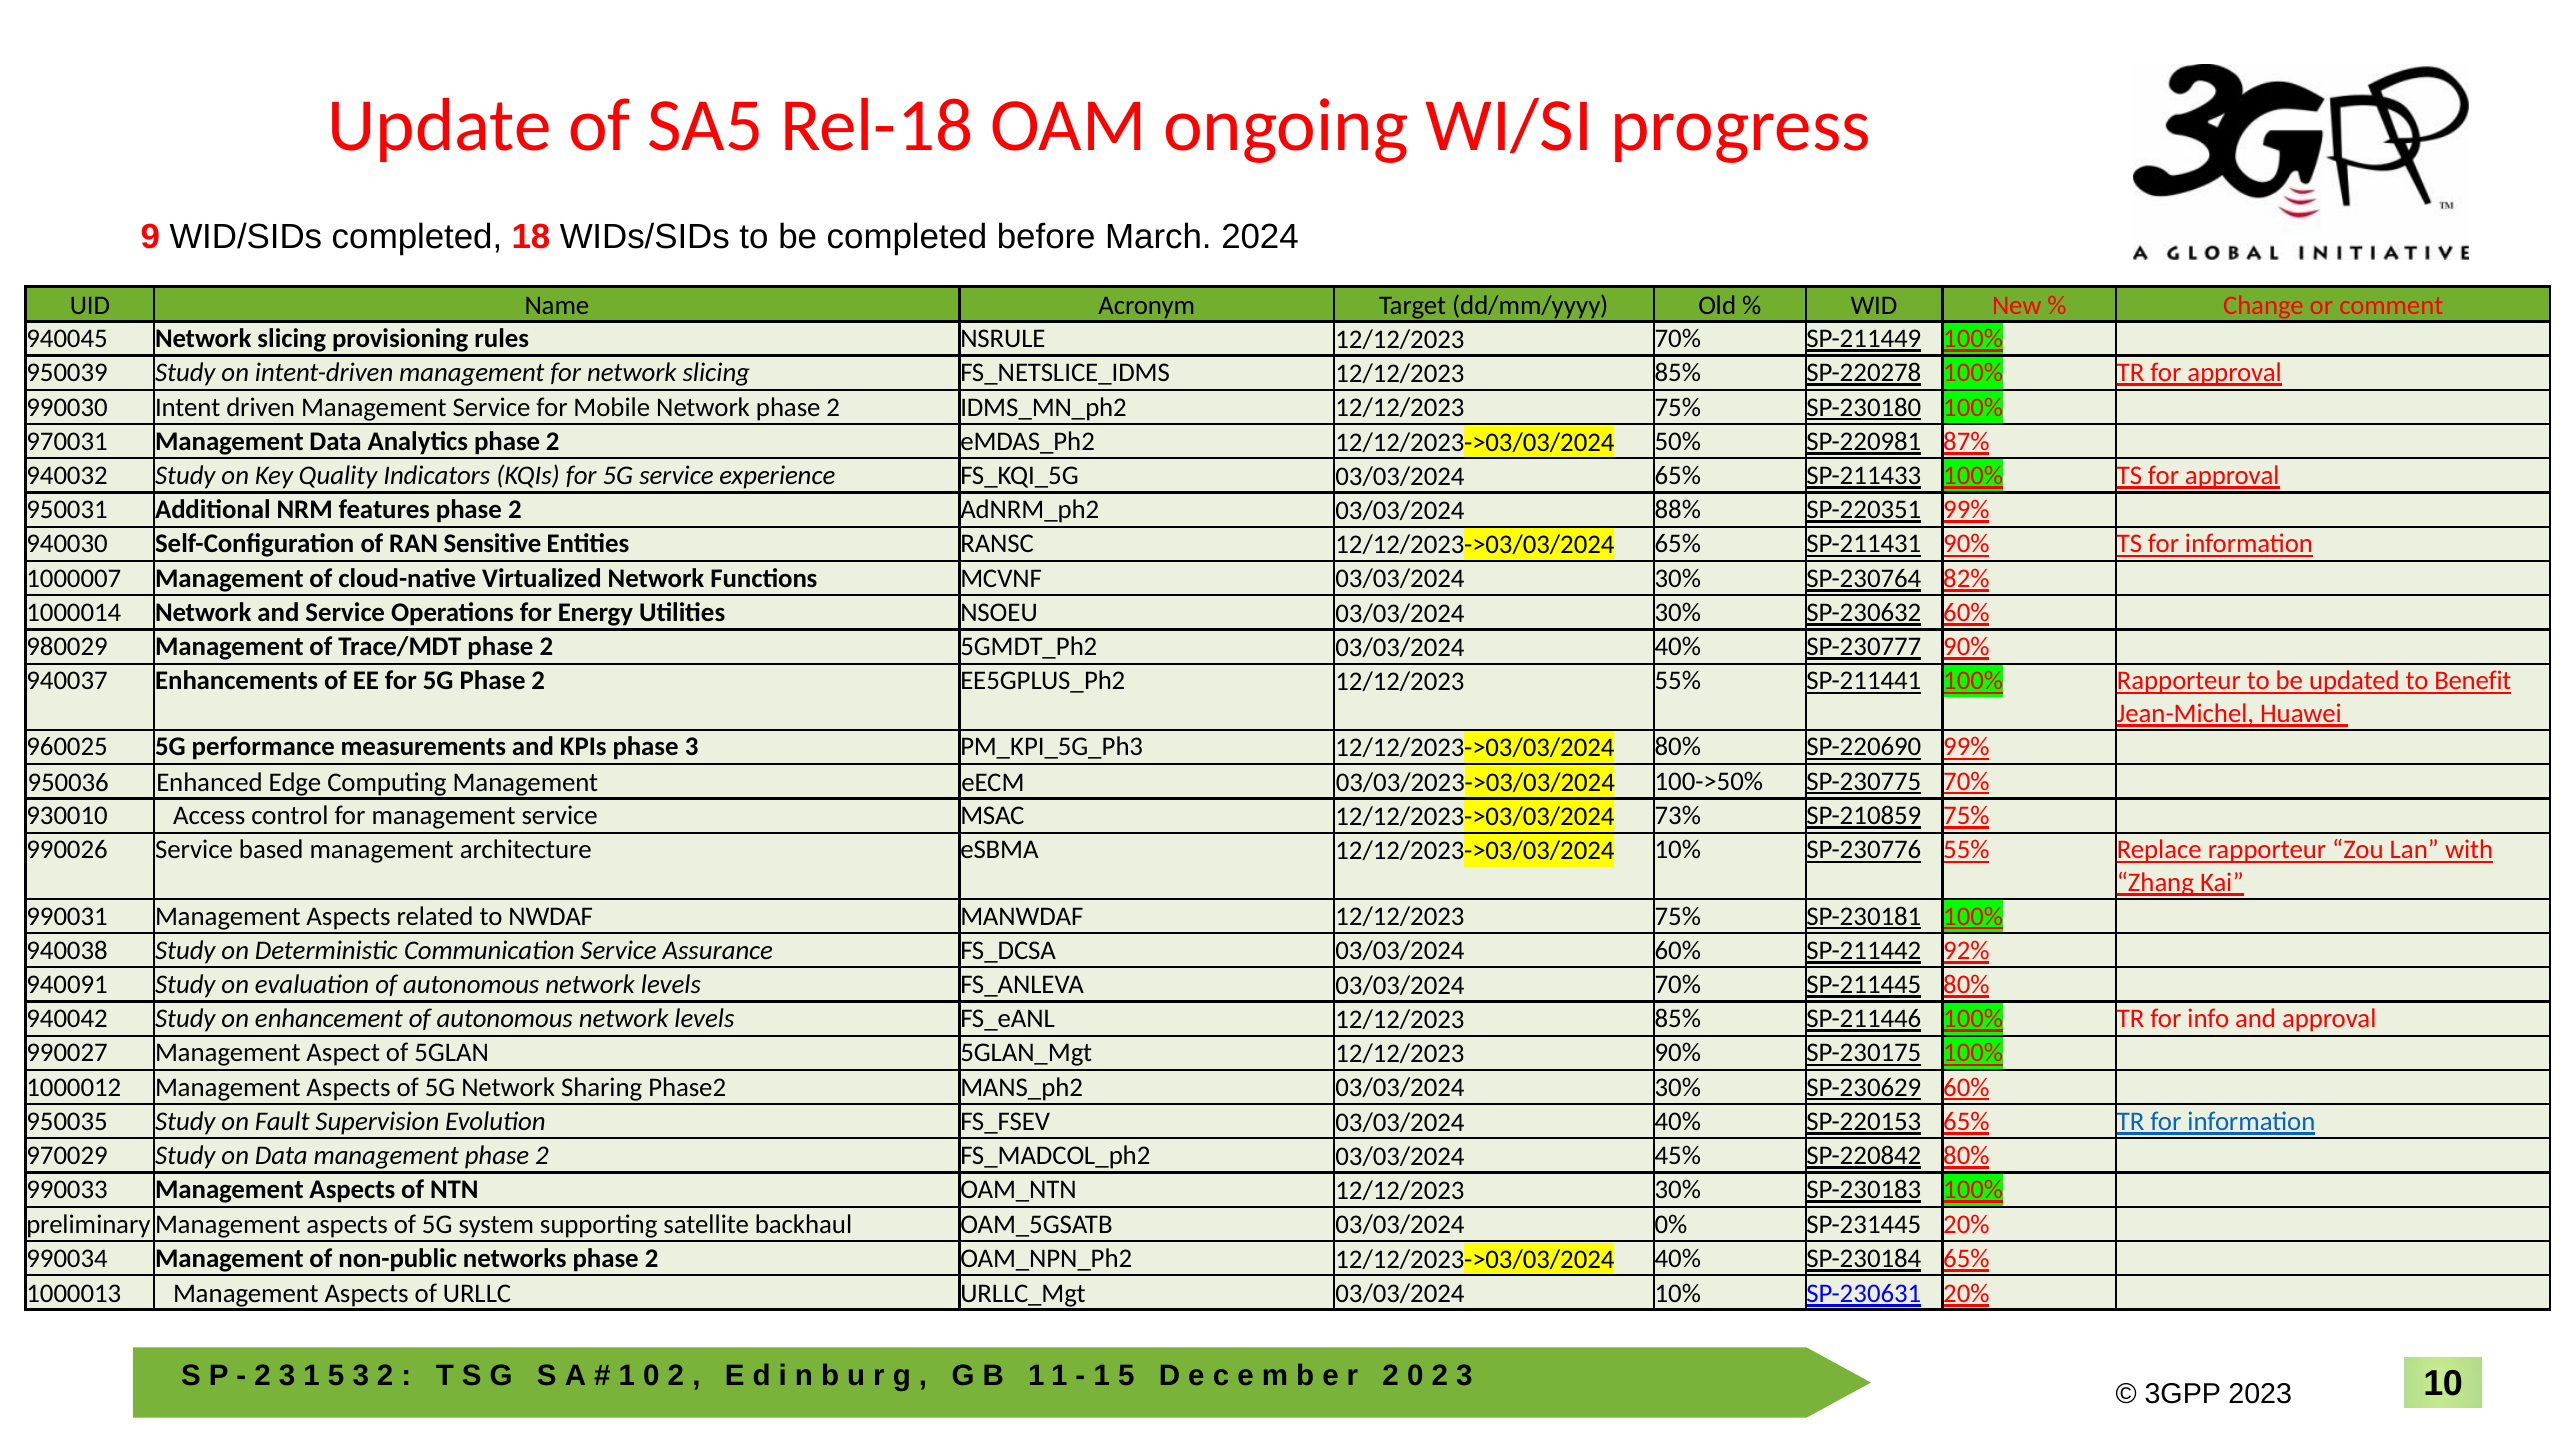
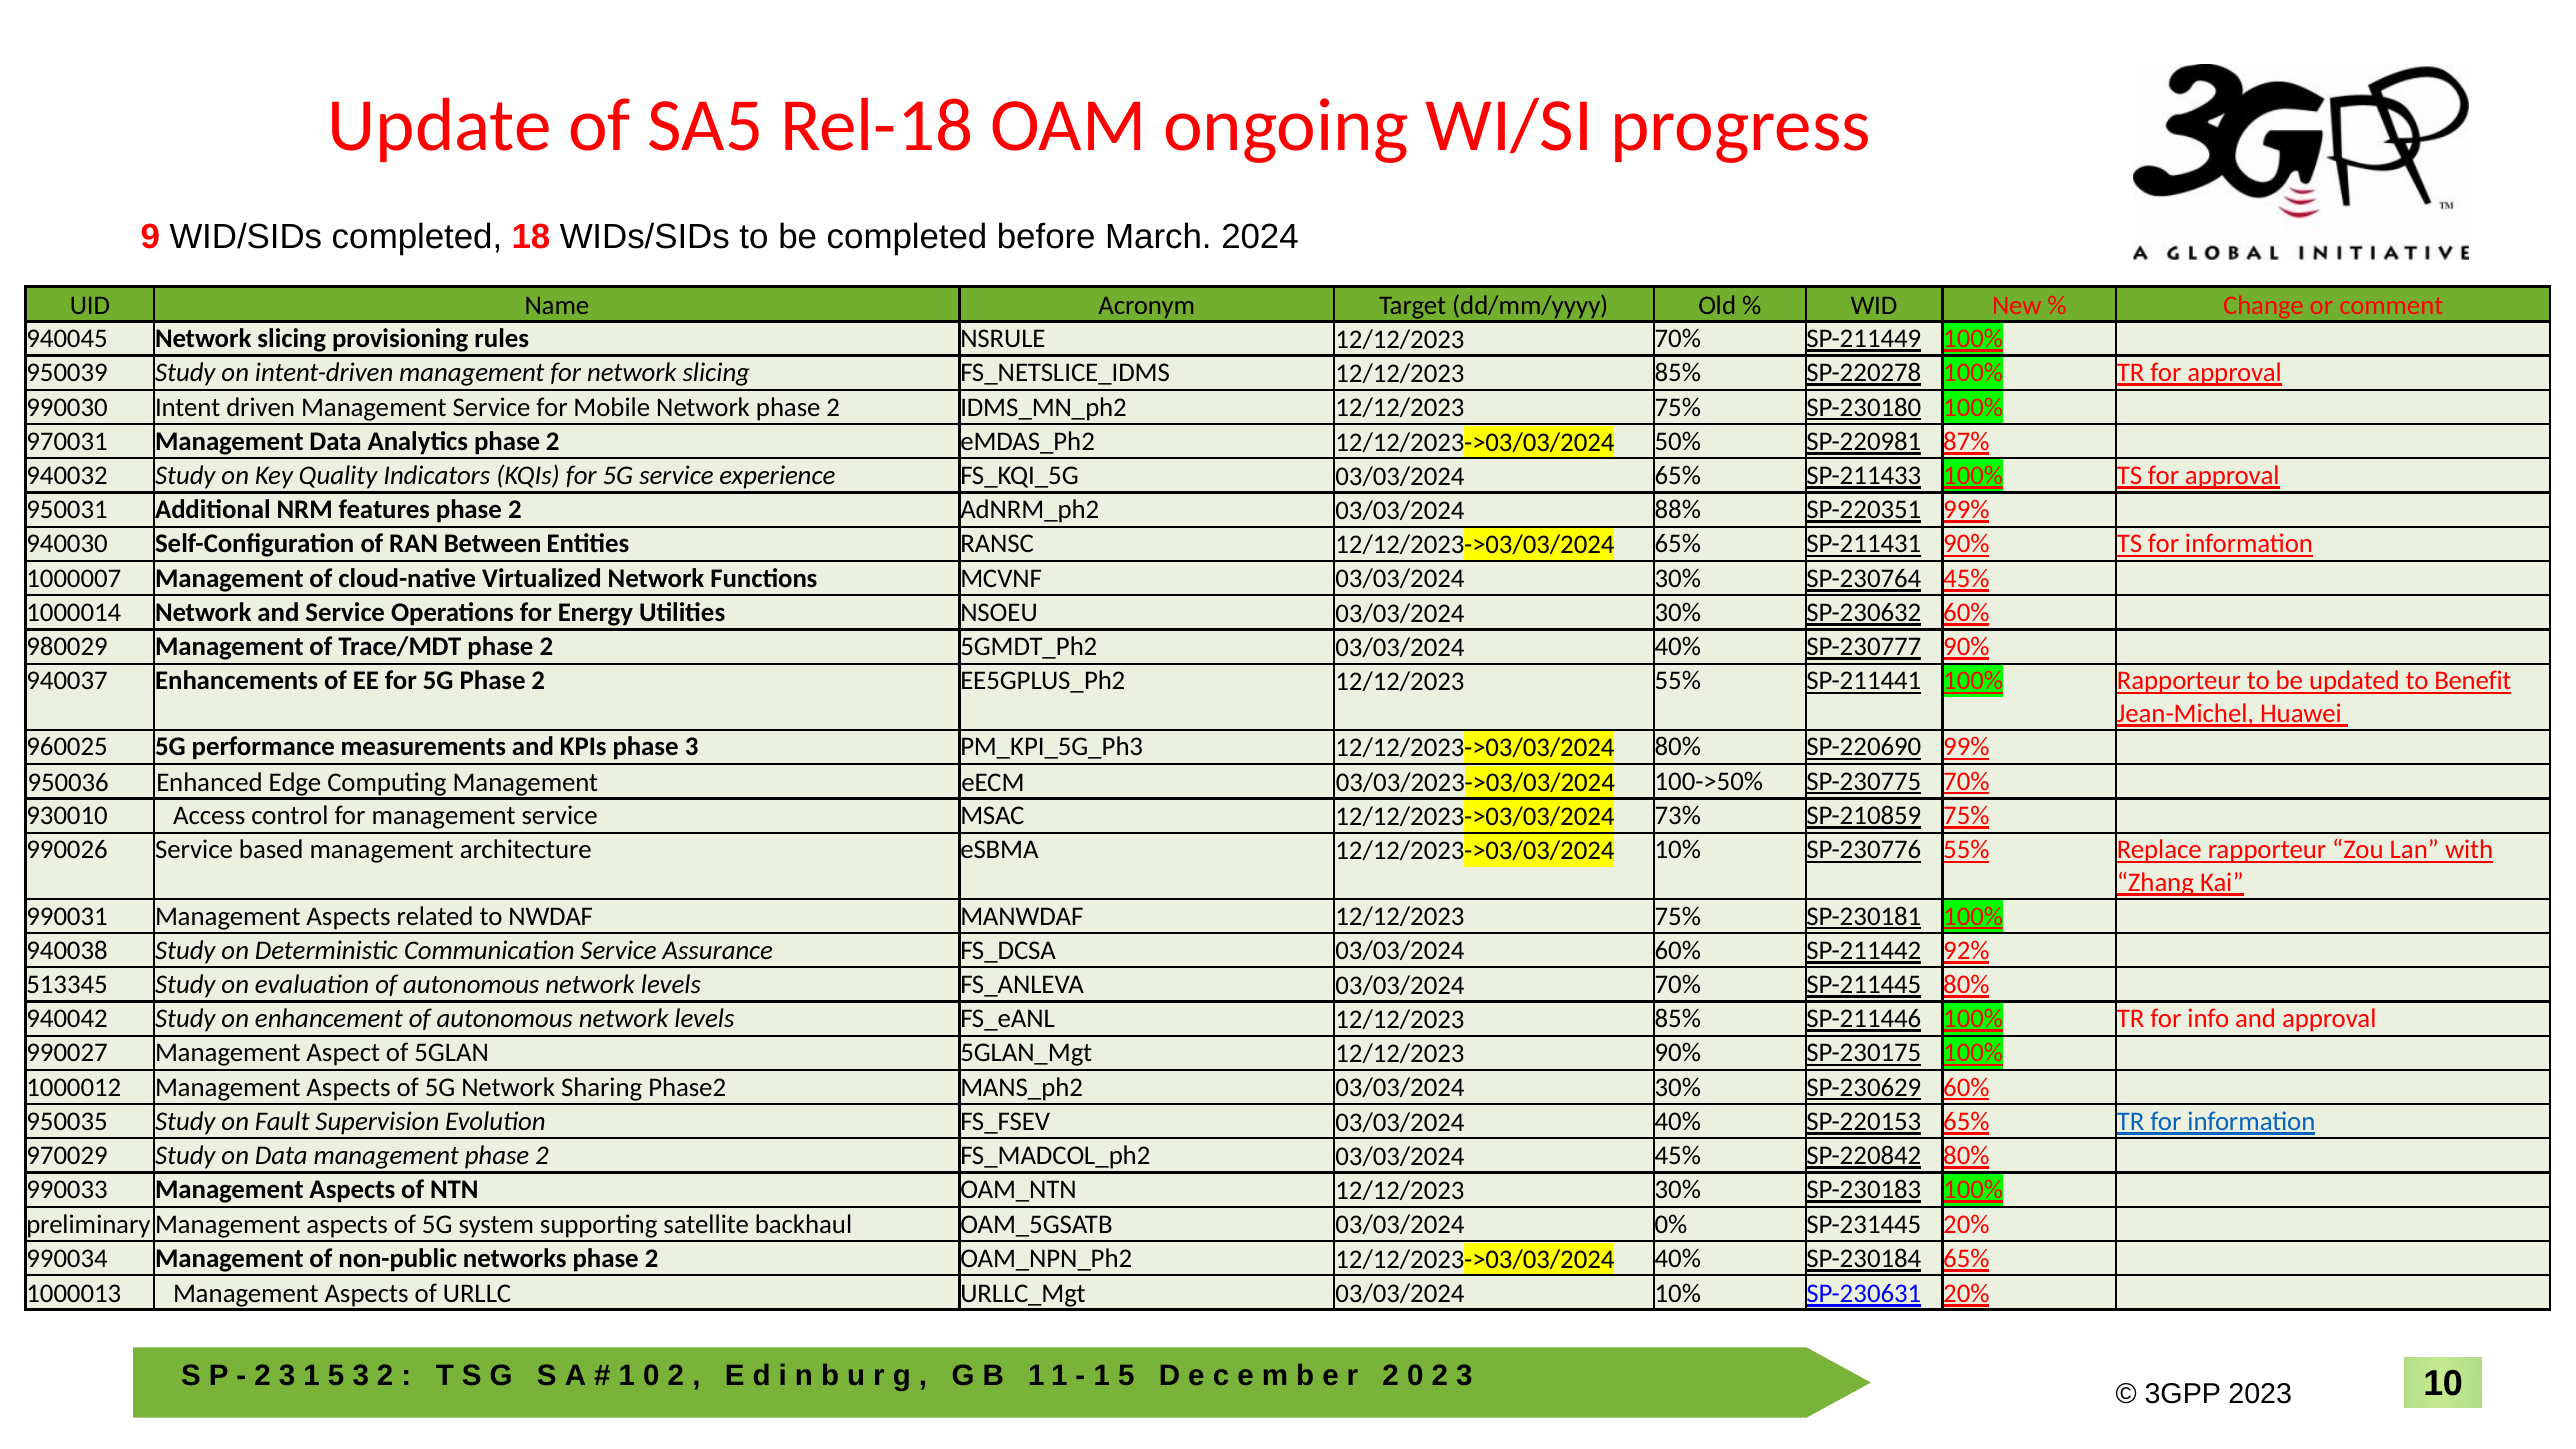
Sensitive: Sensitive -> Between
SP-230764 82%: 82% -> 45%
940091: 940091 -> 513345
